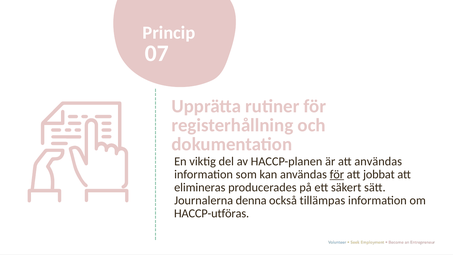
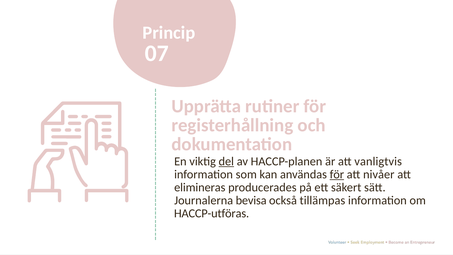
del underline: none -> present
att användas: användas -> vanligtvis
jobbat: jobbat -> nivåer
denna: denna -> bevisa
